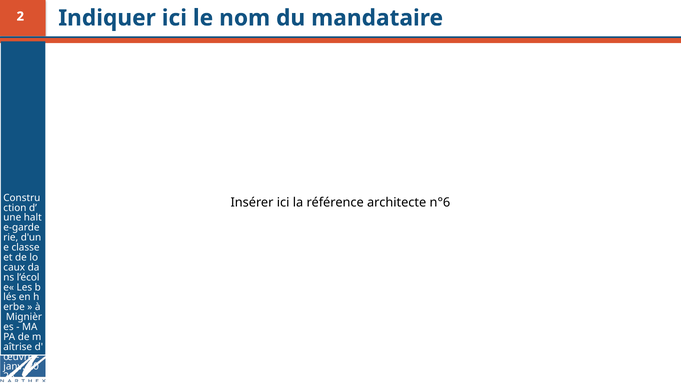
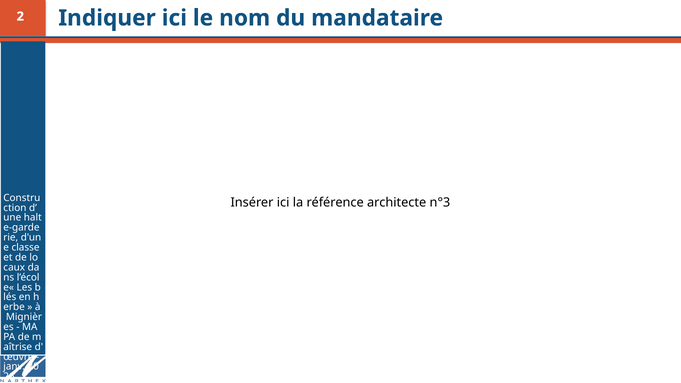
n°6: n°6 -> n°3
